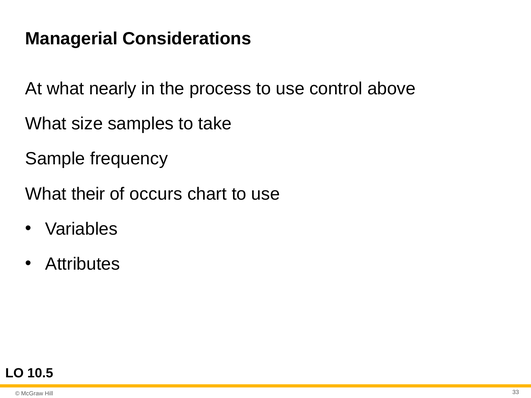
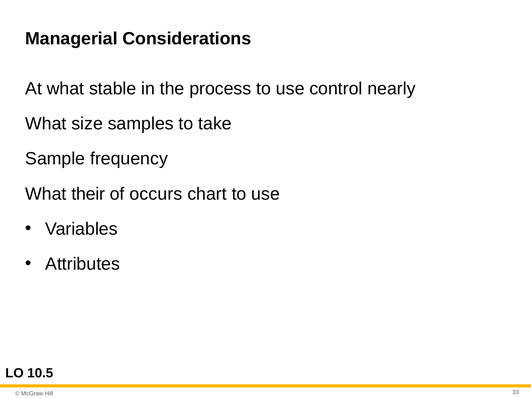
nearly: nearly -> stable
above: above -> nearly
